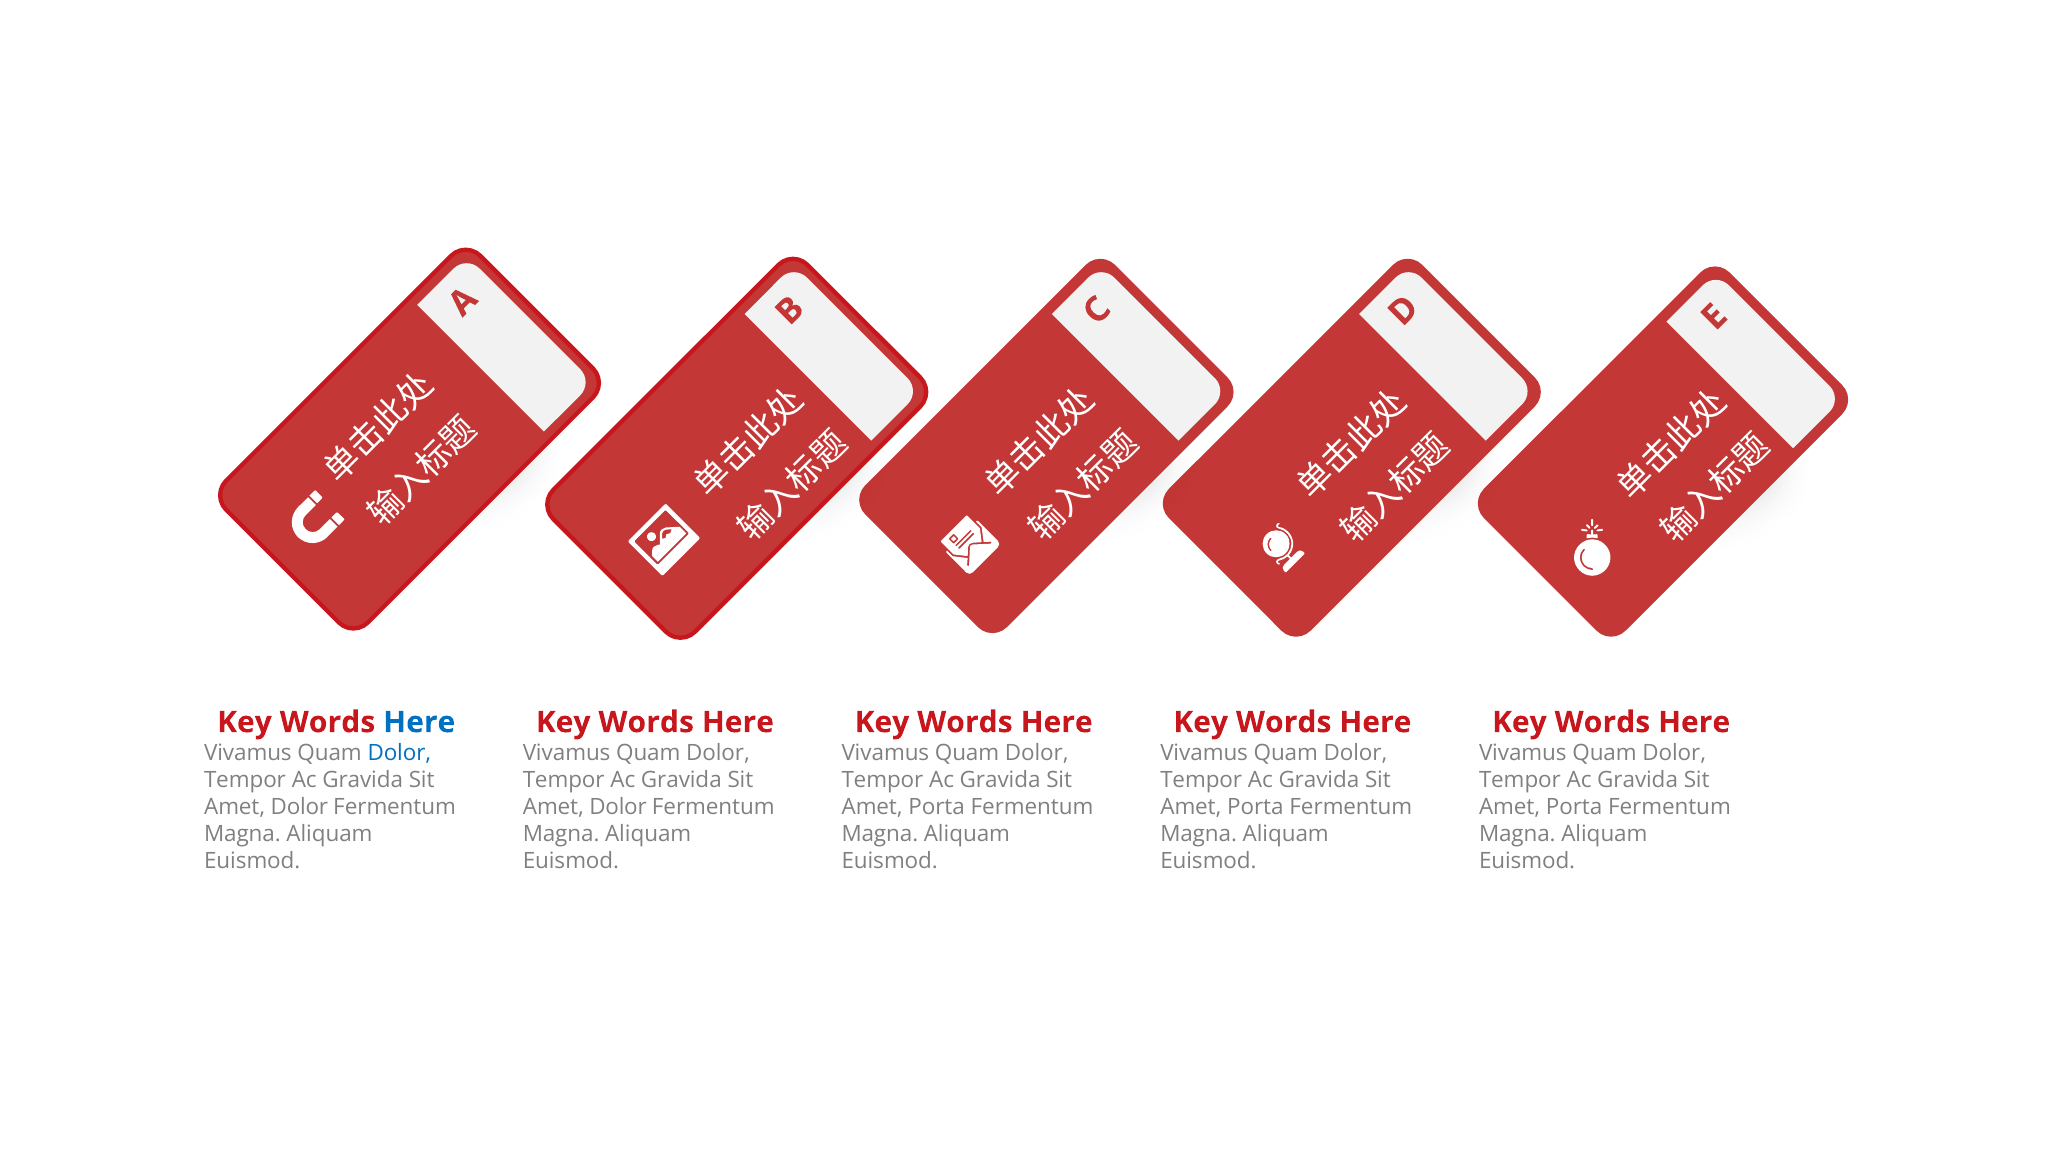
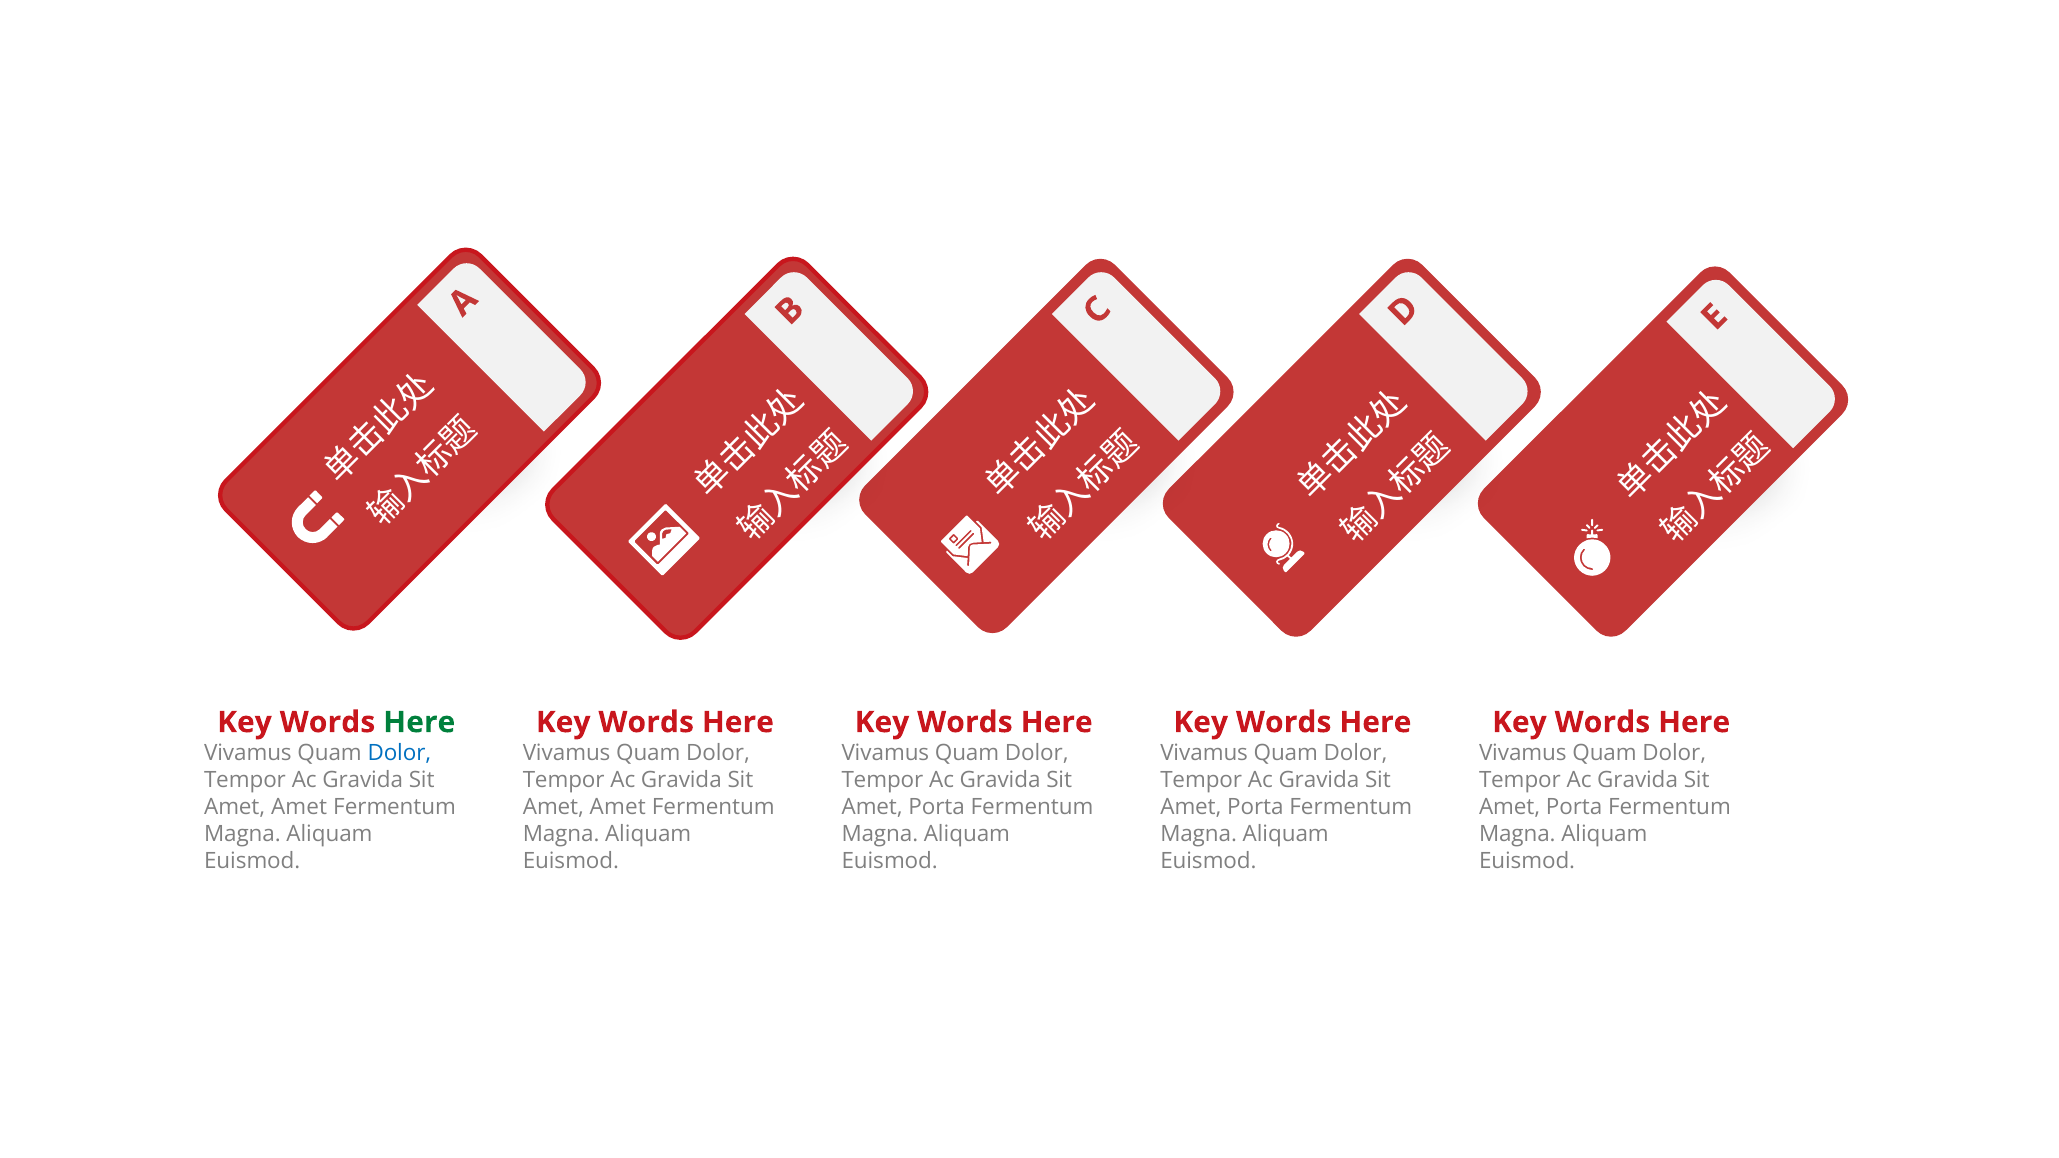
Here at (419, 722) colour: blue -> green
Dolor at (299, 807): Dolor -> Amet
Dolor at (618, 807): Dolor -> Amet
